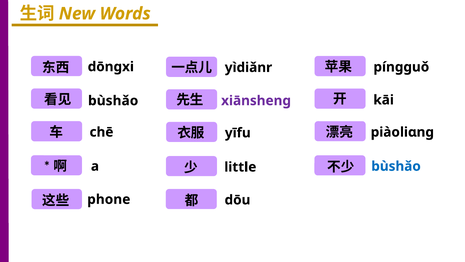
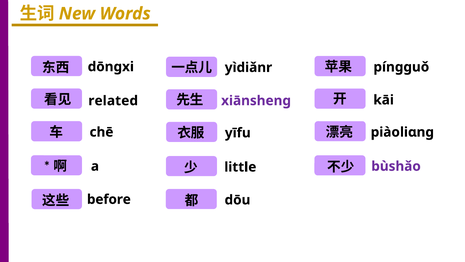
bùshǎo at (113, 101): bùshǎo -> related
bùshǎo at (396, 166) colour: blue -> purple
phone: phone -> before
